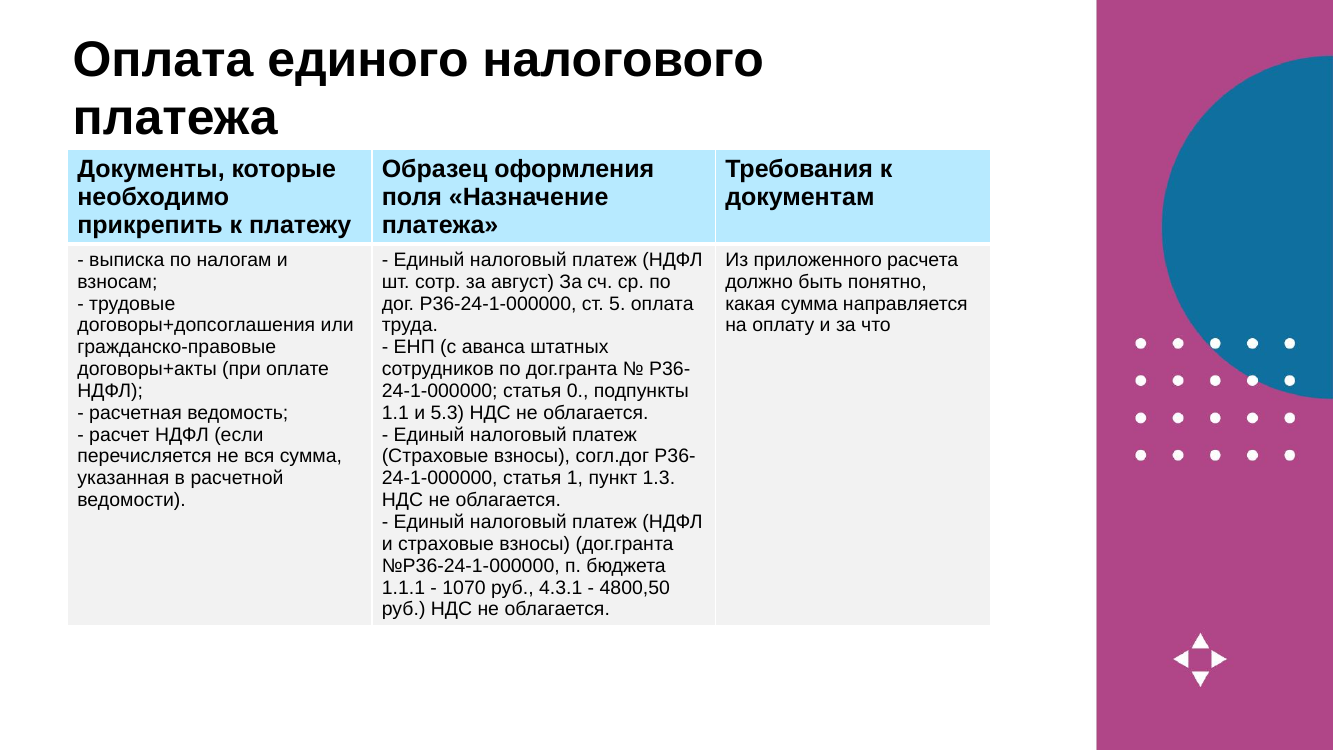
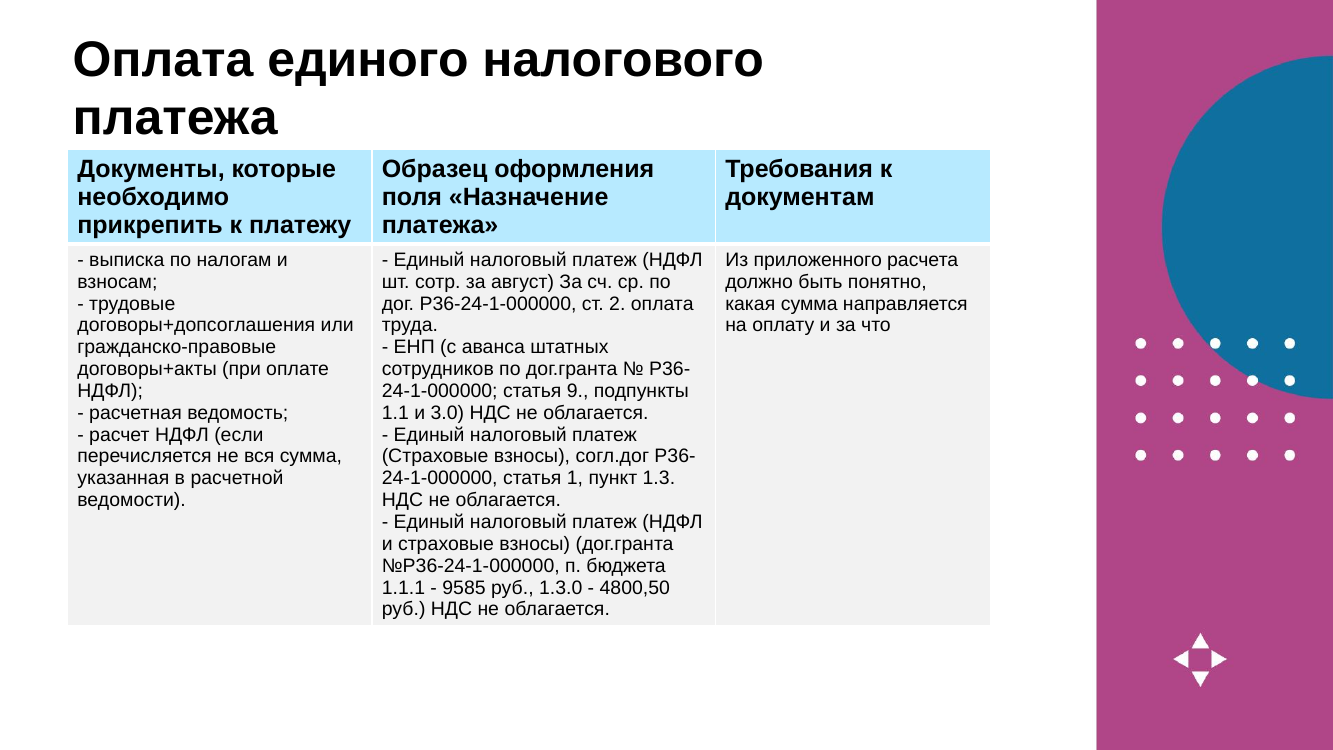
5: 5 -> 2
0: 0 -> 9
5.3: 5.3 -> 3.0
1070: 1070 -> 9585
4.3.1: 4.3.1 -> 1.3.0
